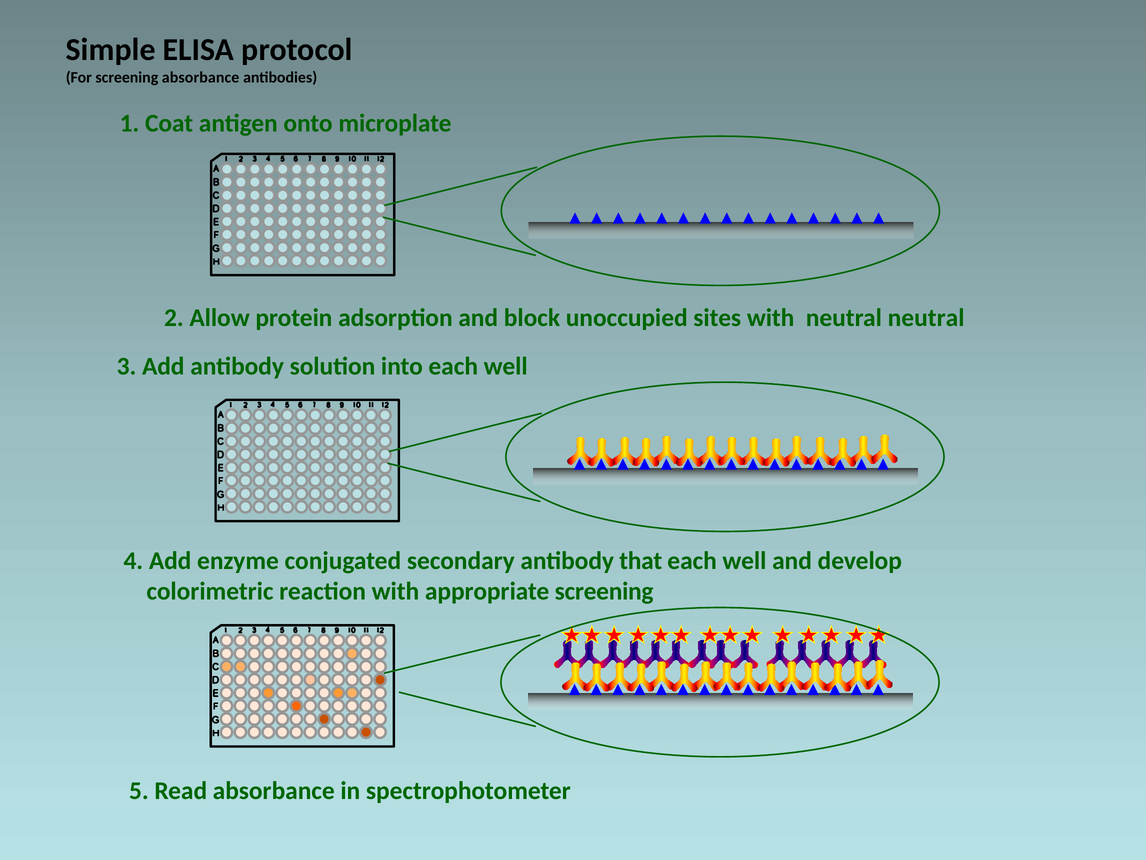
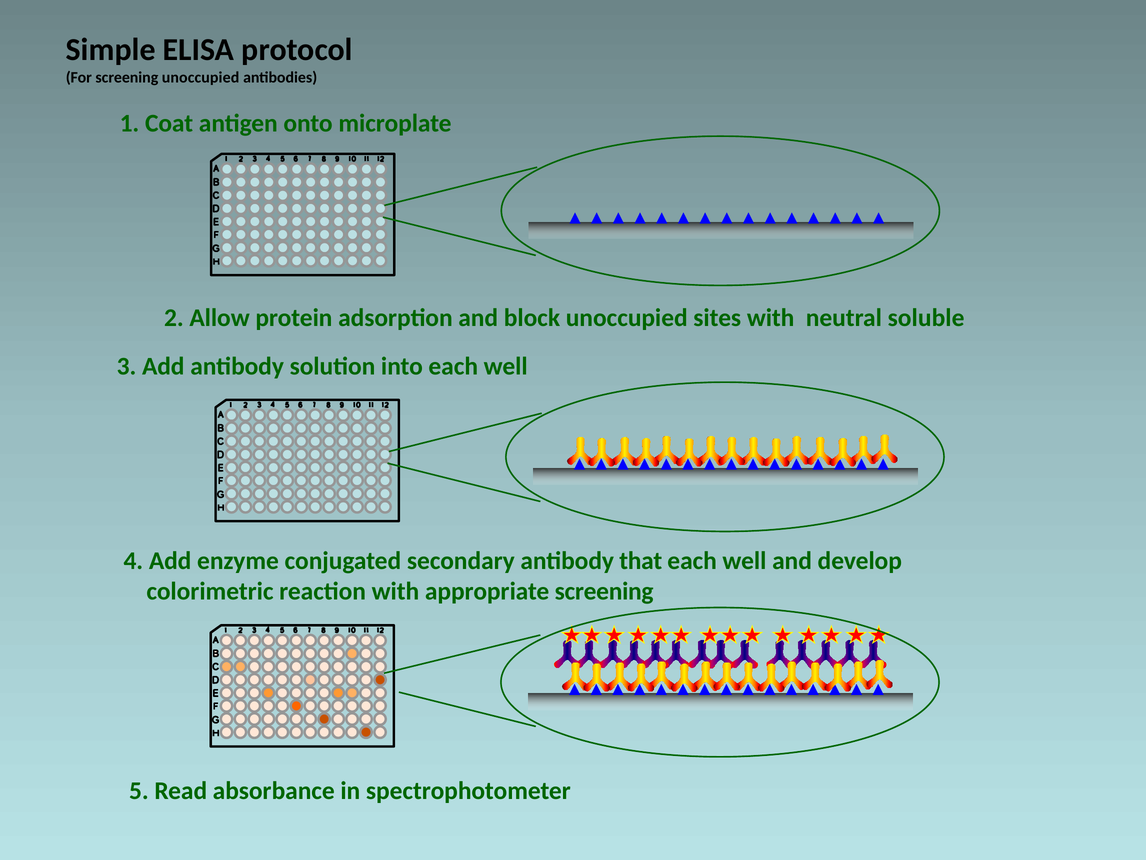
screening absorbance: absorbance -> unoccupied
neutral neutral: neutral -> soluble
